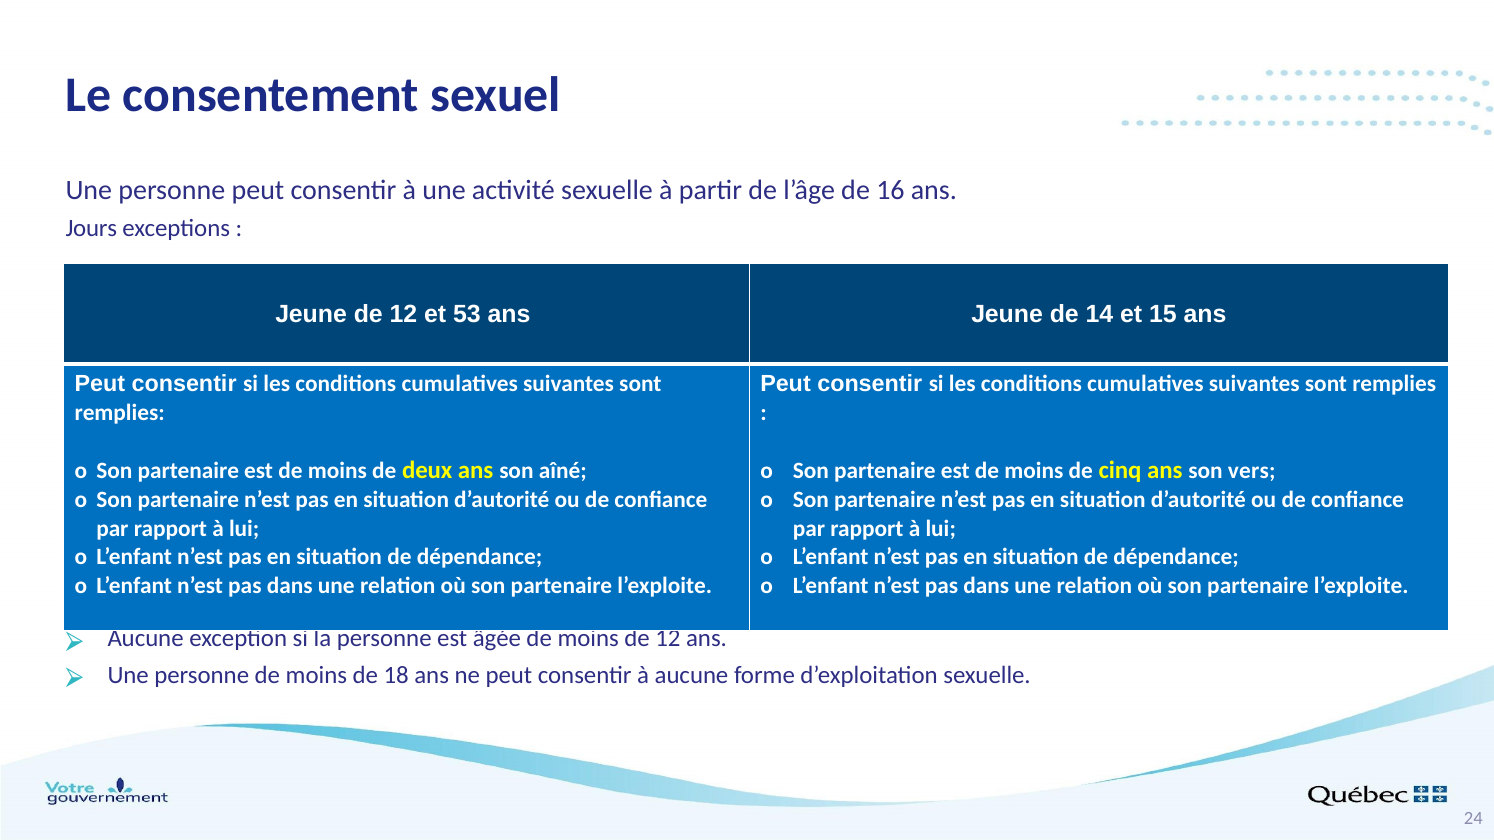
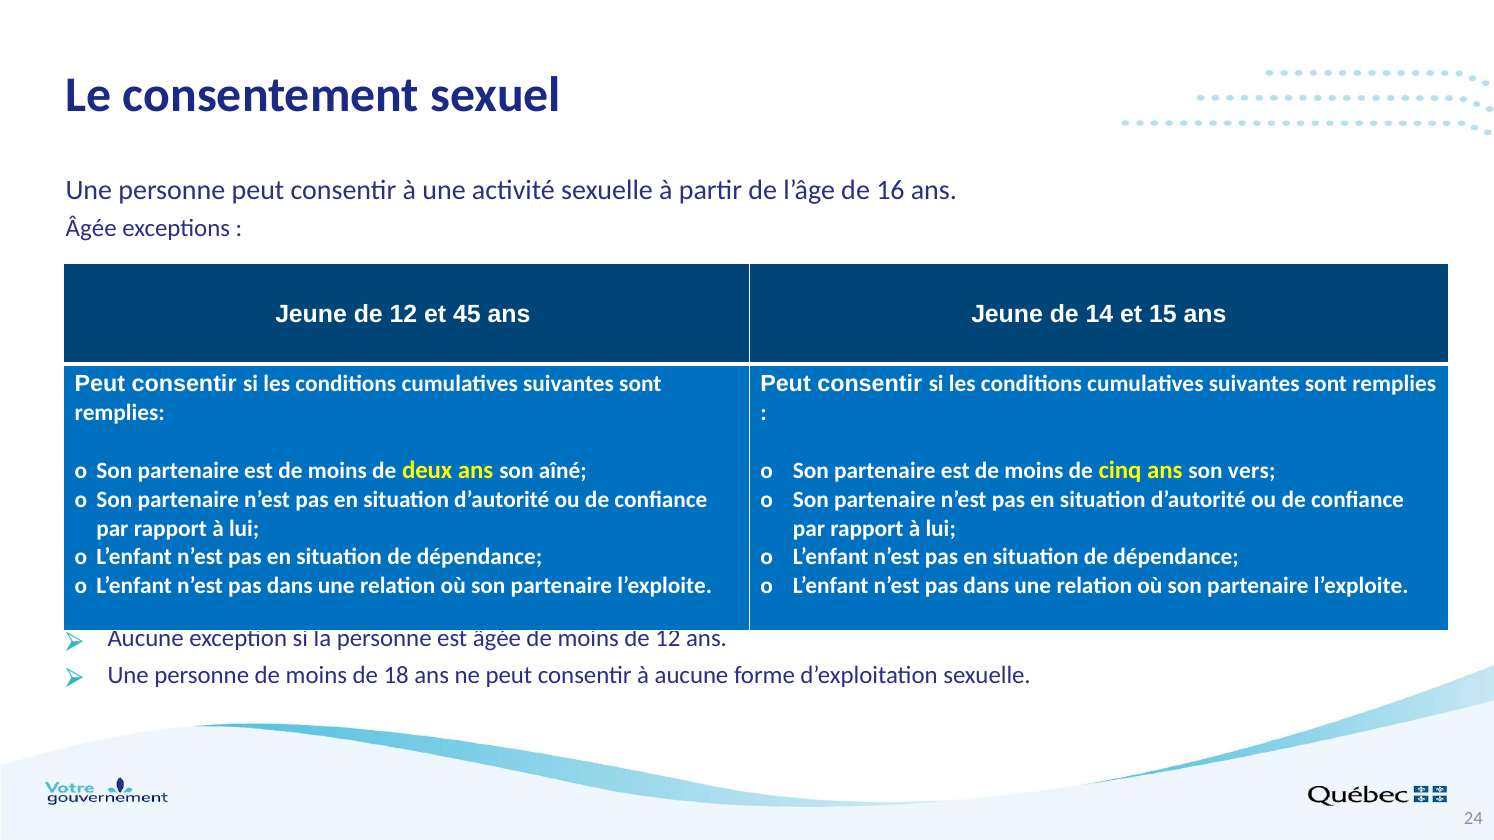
Jours at (91, 228): Jours -> Âgée
53: 53 -> 45
